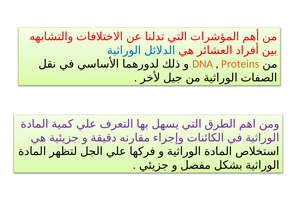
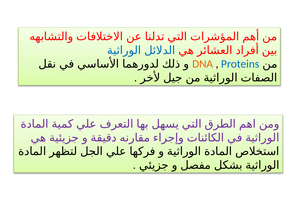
Proteins colour: orange -> blue
